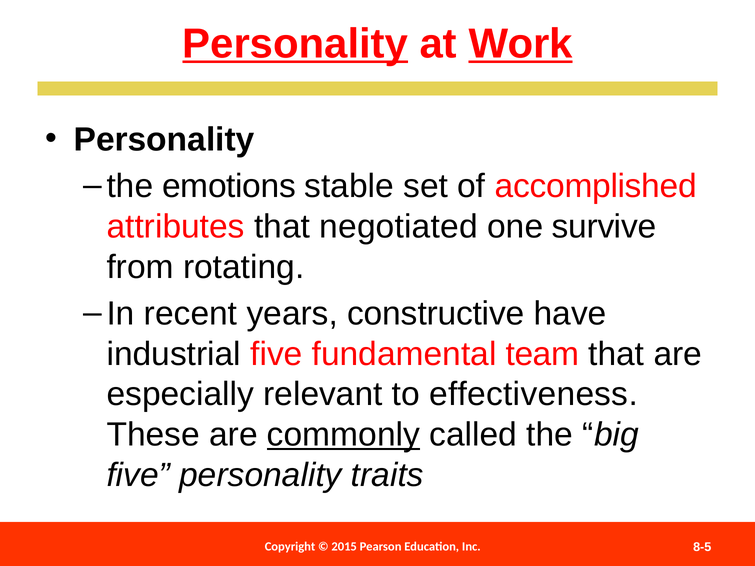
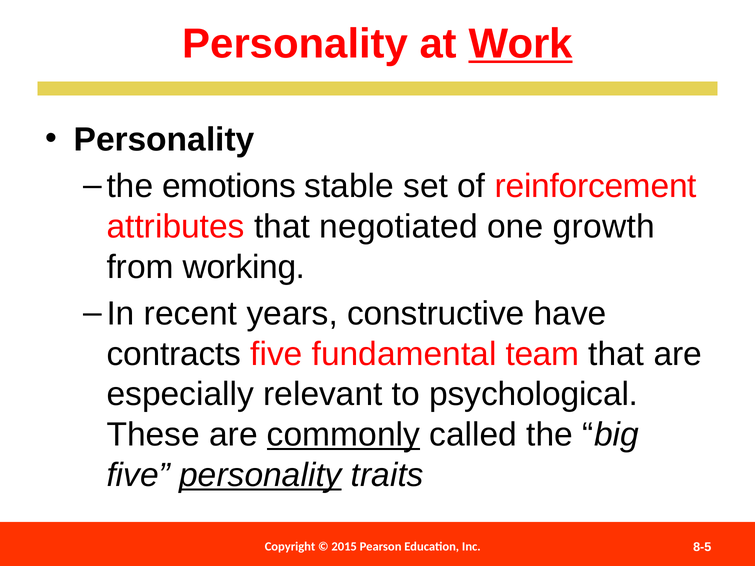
Personality at (295, 44) underline: present -> none
accomplished: accomplished -> reinforcement
survive: survive -> growth
rotating: rotating -> working
industrial: industrial -> contracts
effectiveness: effectiveness -> psychological
personality at (260, 475) underline: none -> present
